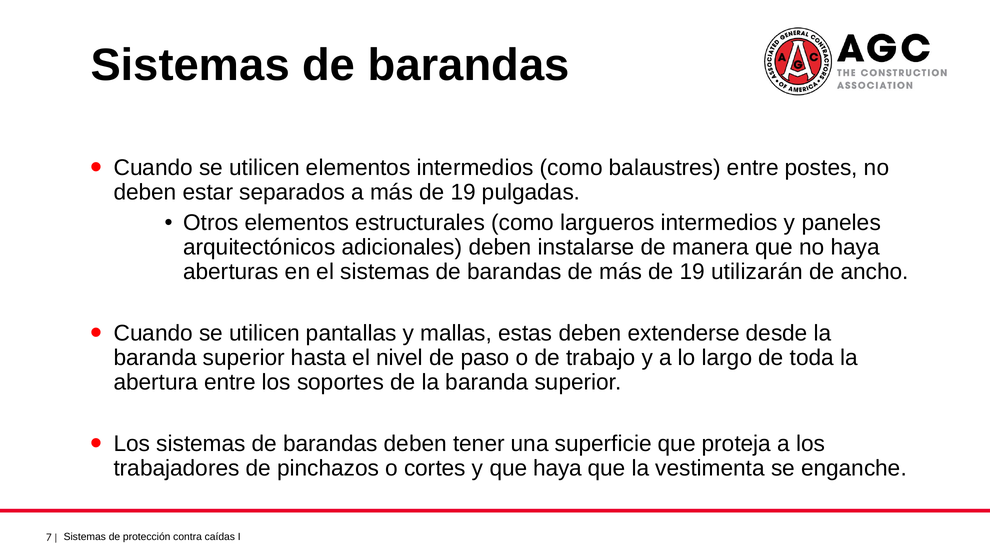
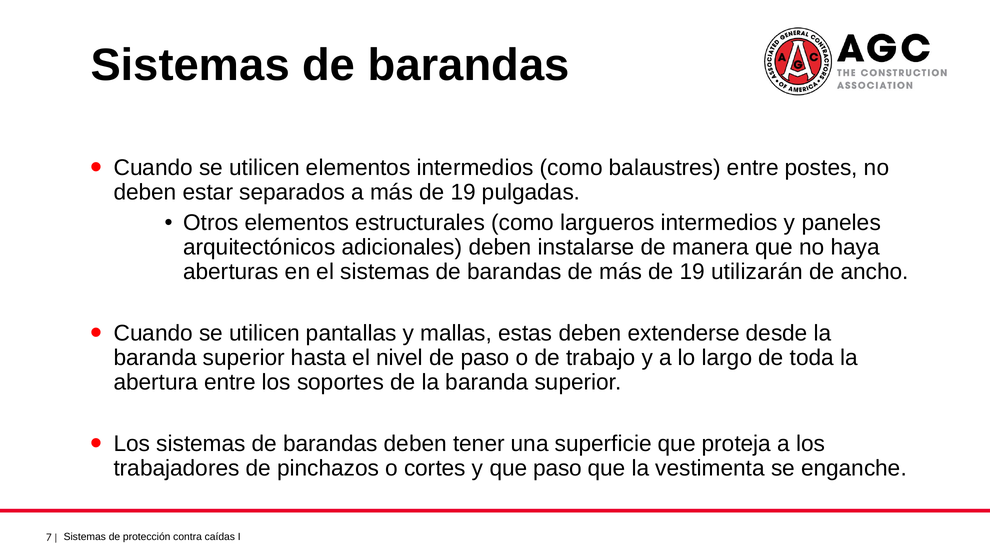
que haya: haya -> paso
